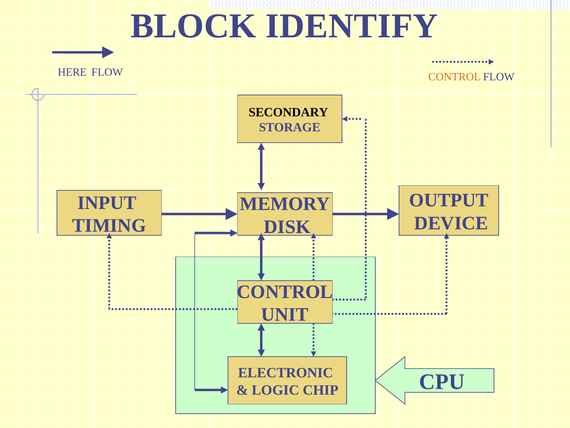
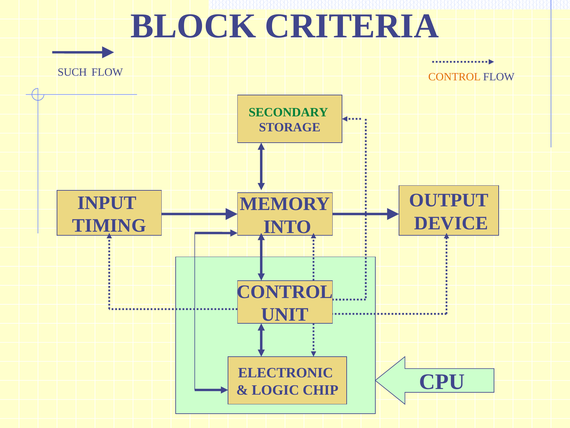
IDENTIFY: IDENTIFY -> CRITERIA
HERE: HERE -> SUCH
SECONDARY colour: black -> green
DISK: DISK -> INTO
